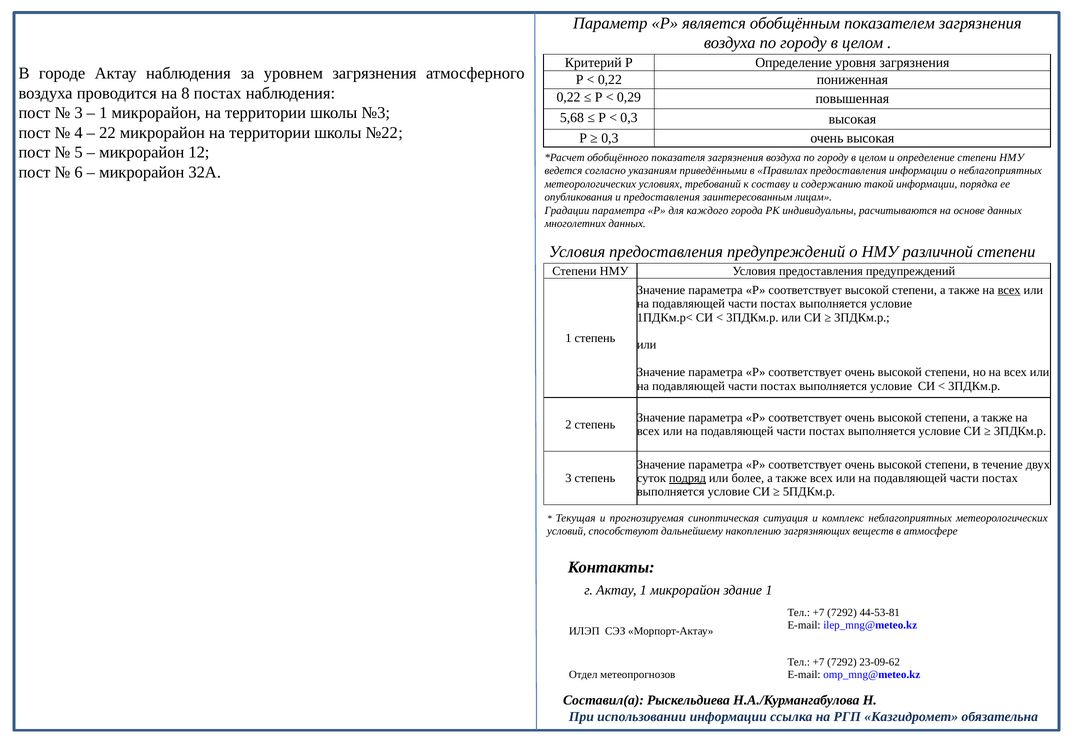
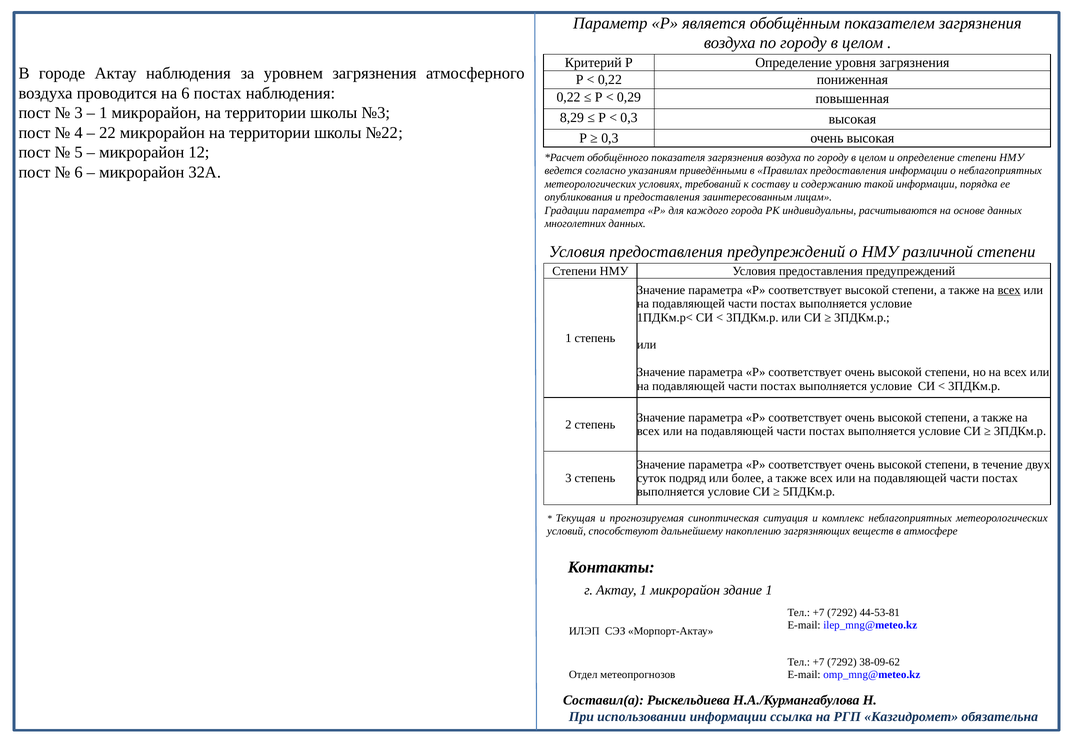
на 8: 8 -> 6
5,68: 5,68 -> 8,29
подряд underline: present -> none
23-09-62: 23-09-62 -> 38-09-62
